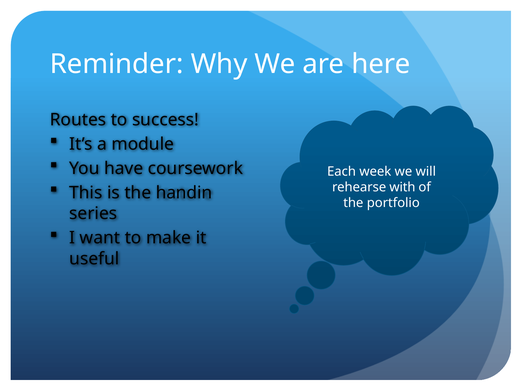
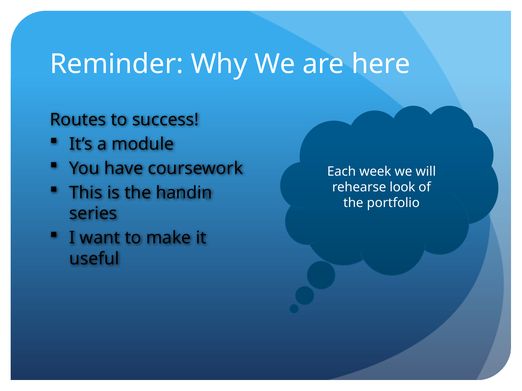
with: with -> look
